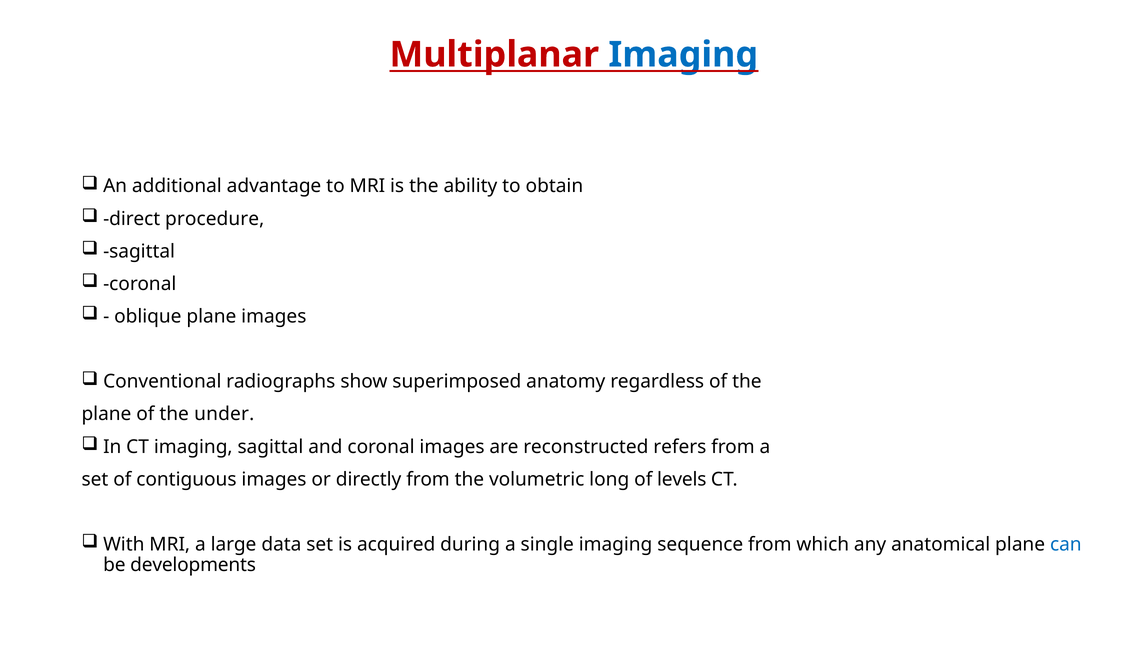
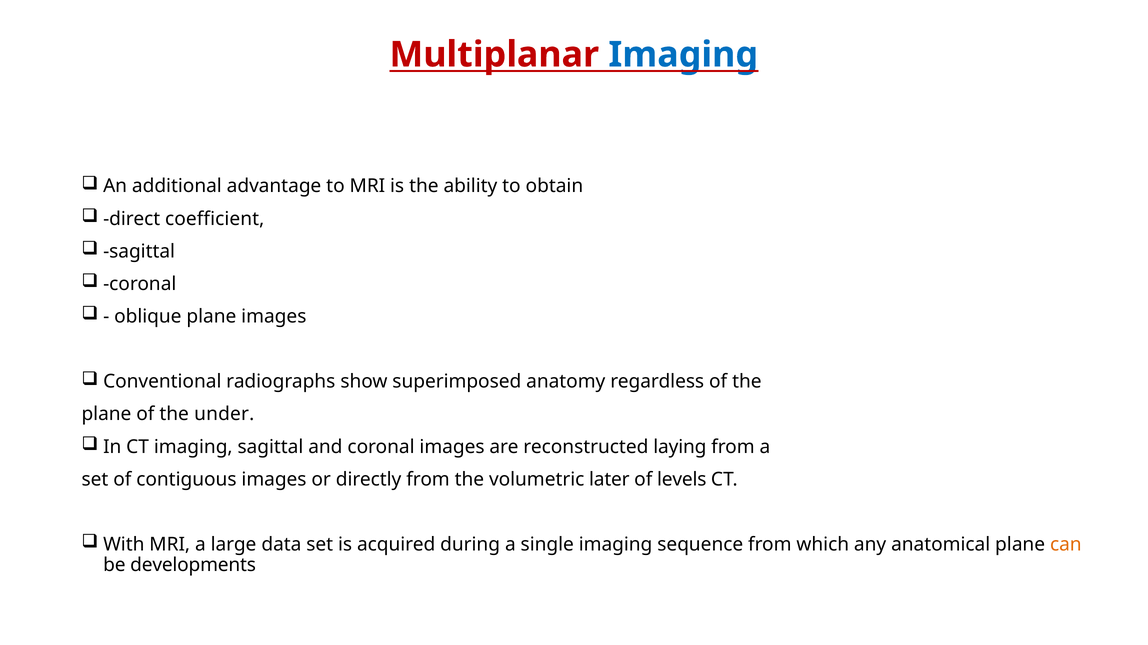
procedure: procedure -> coefficient
refers: refers -> laying
long: long -> later
can colour: blue -> orange
